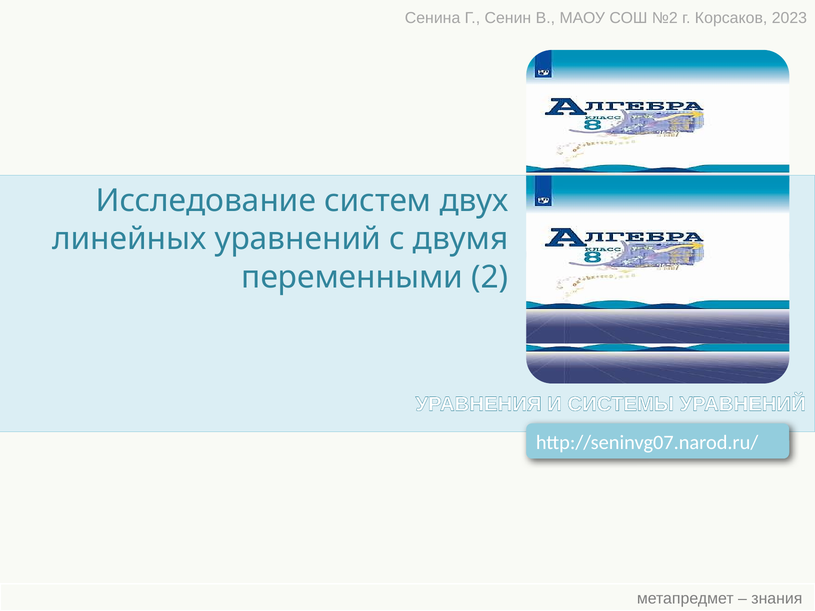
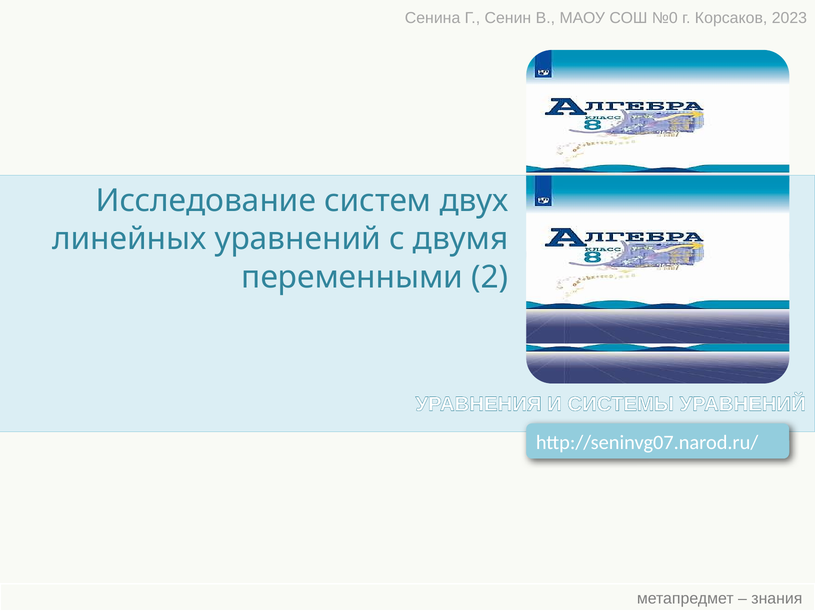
№2: №2 -> №0
